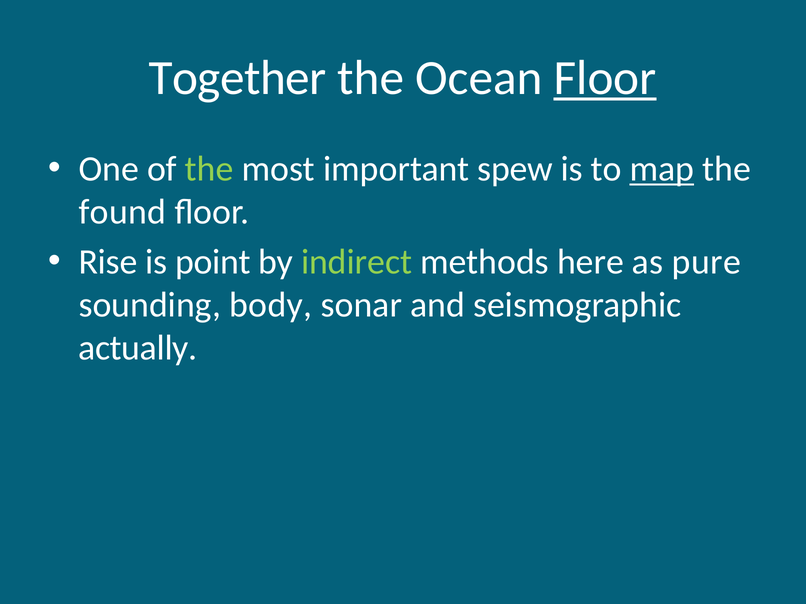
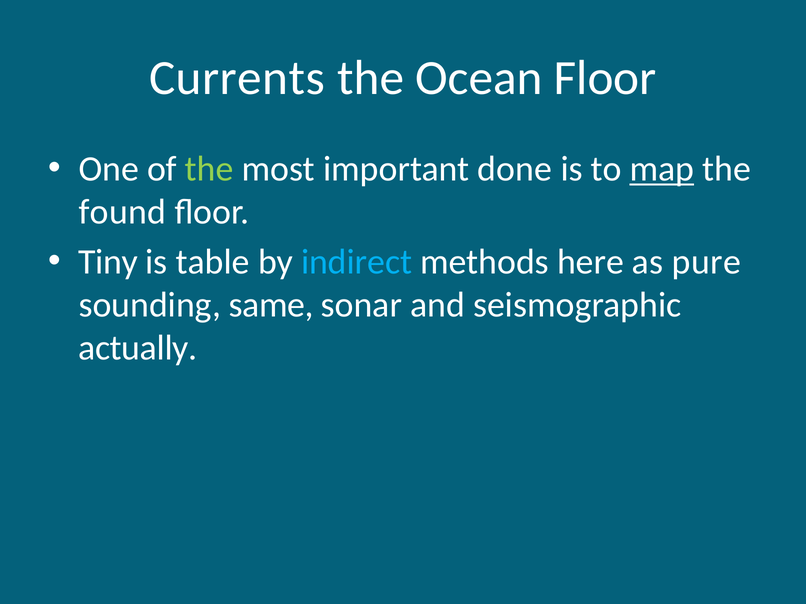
Together: Together -> Currents
Floor at (605, 78) underline: present -> none
spew: spew -> done
Rise: Rise -> Tiny
point: point -> table
indirect colour: light green -> light blue
body: body -> same
